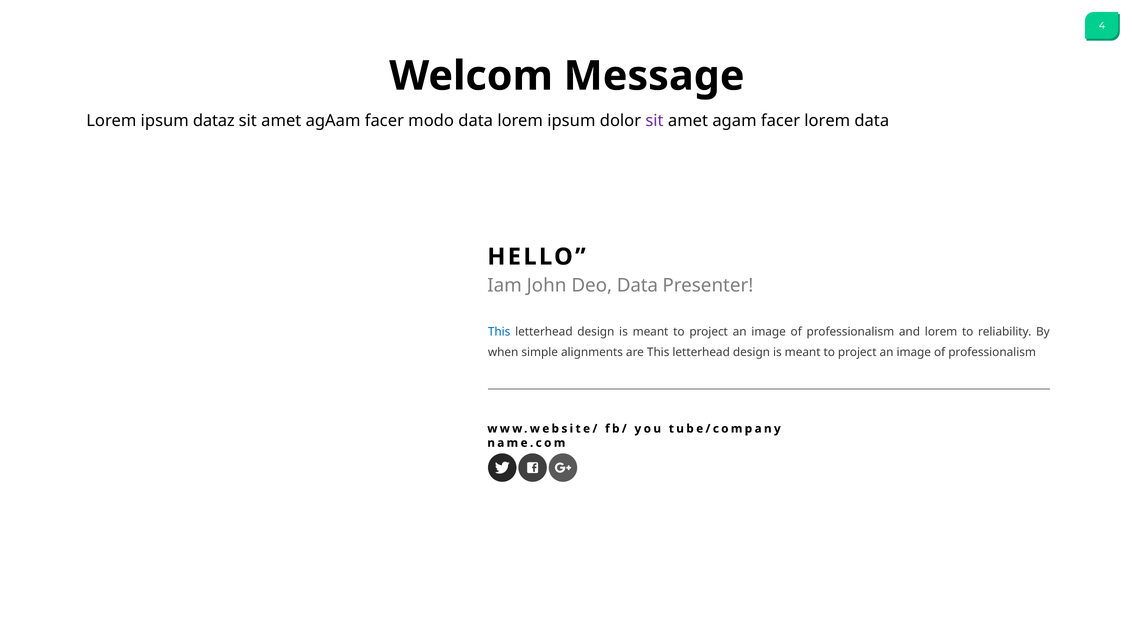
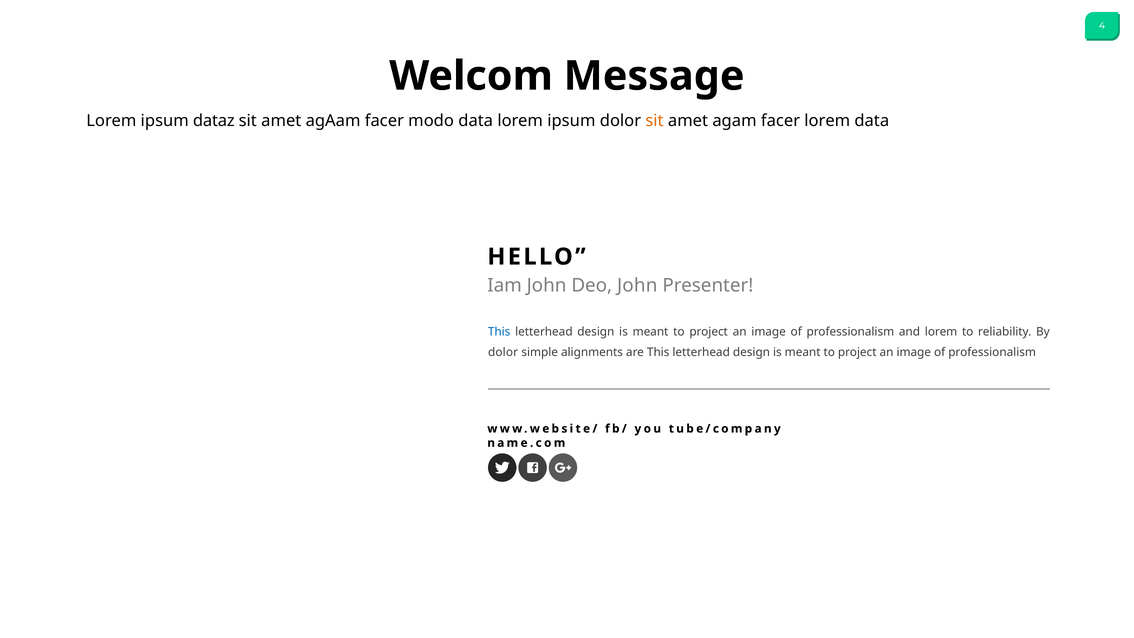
sit at (654, 121) colour: purple -> orange
Deo Data: Data -> John
when at (503, 352): when -> dolor
